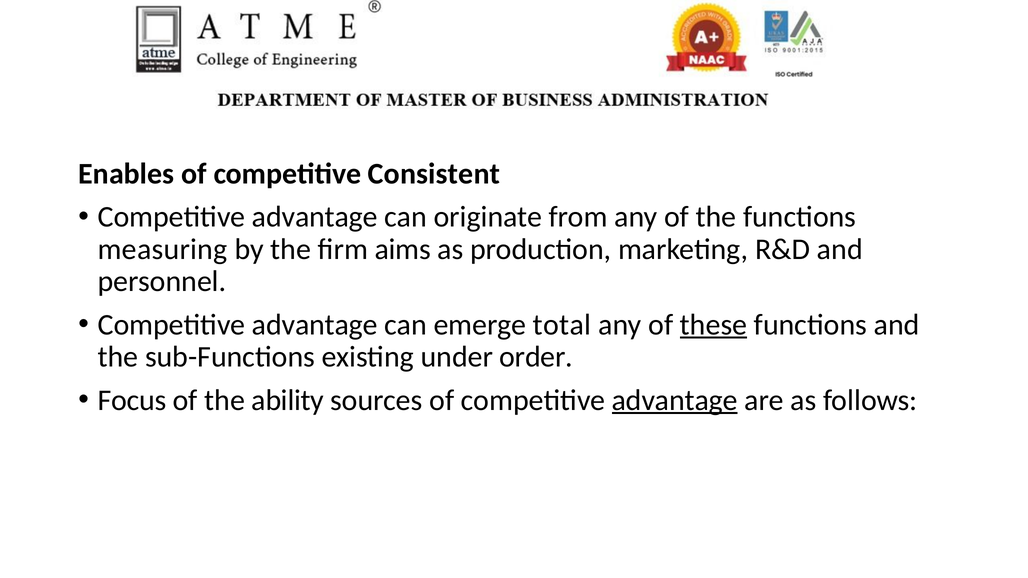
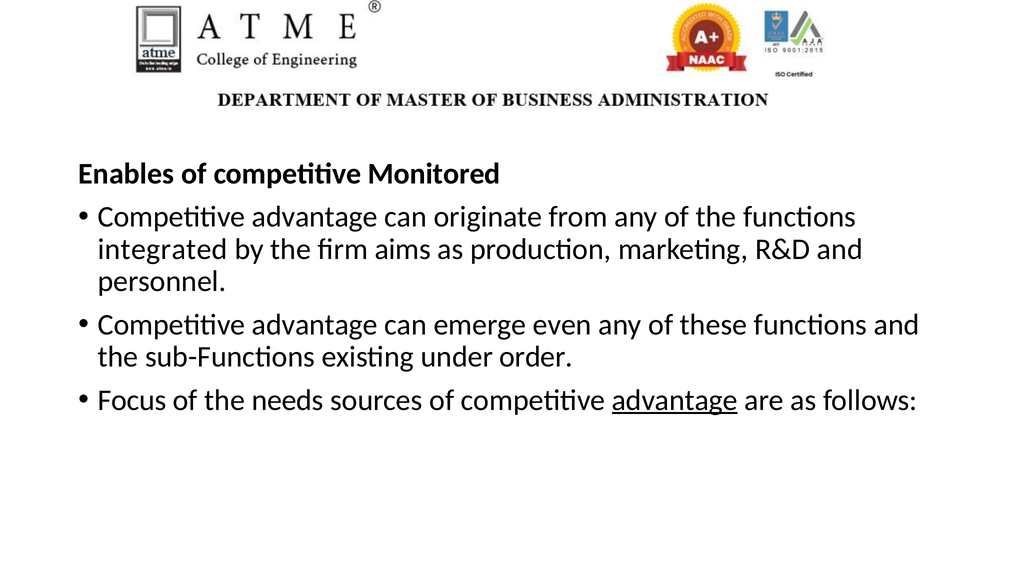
Consistent: Consistent -> Monitored
measuring: measuring -> integrated
total: total -> even
these underline: present -> none
ability: ability -> needs
